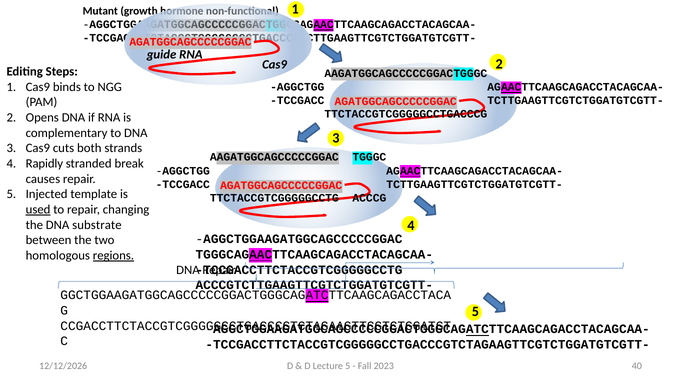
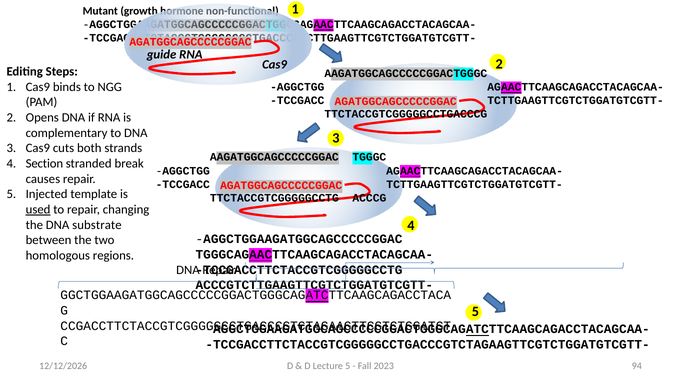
Rapidly: Rapidly -> Section
regions underline: present -> none
40: 40 -> 94
